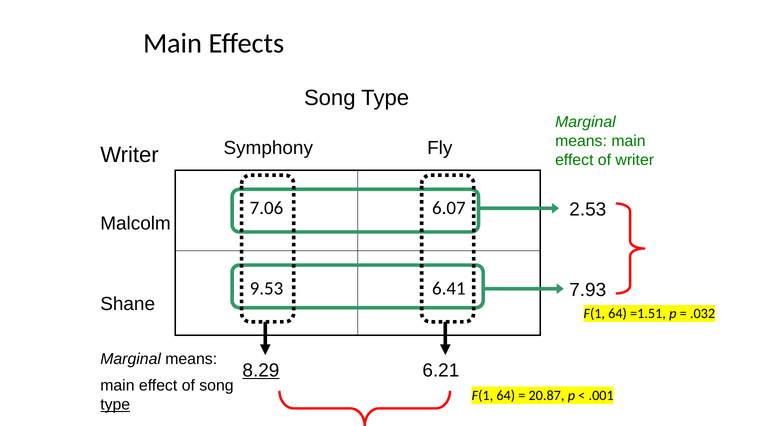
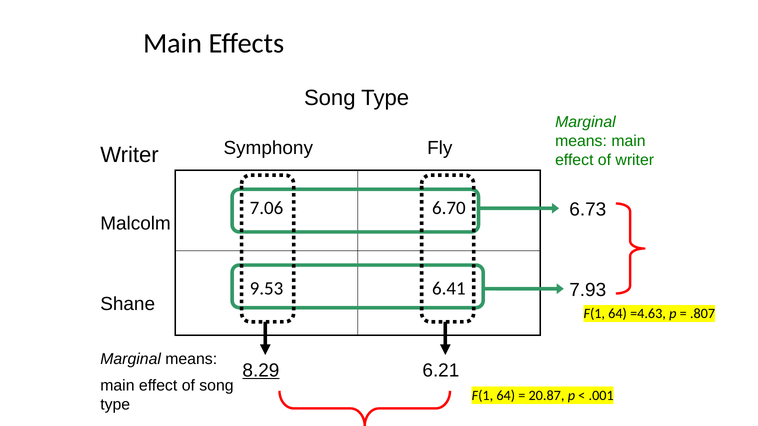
6.07: 6.07 -> 6.70
2.53: 2.53 -> 6.73
=1.51: =1.51 -> =4.63
.032: .032 -> .807
type at (115, 405) underline: present -> none
